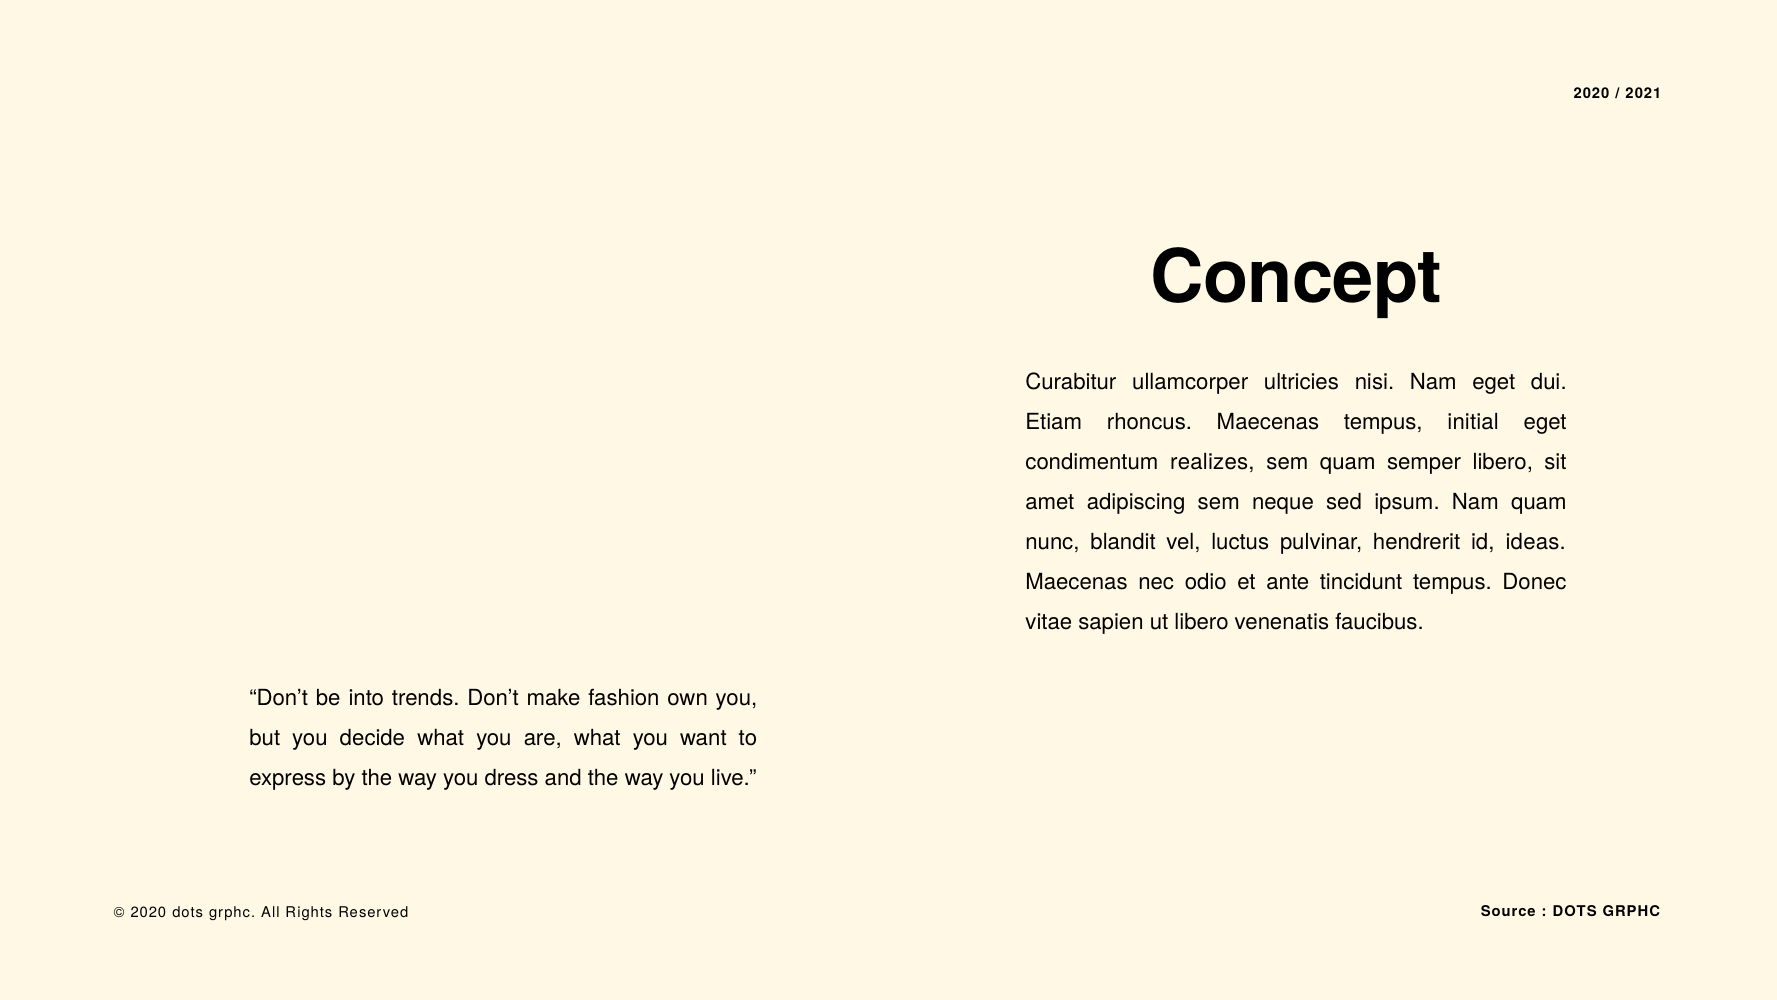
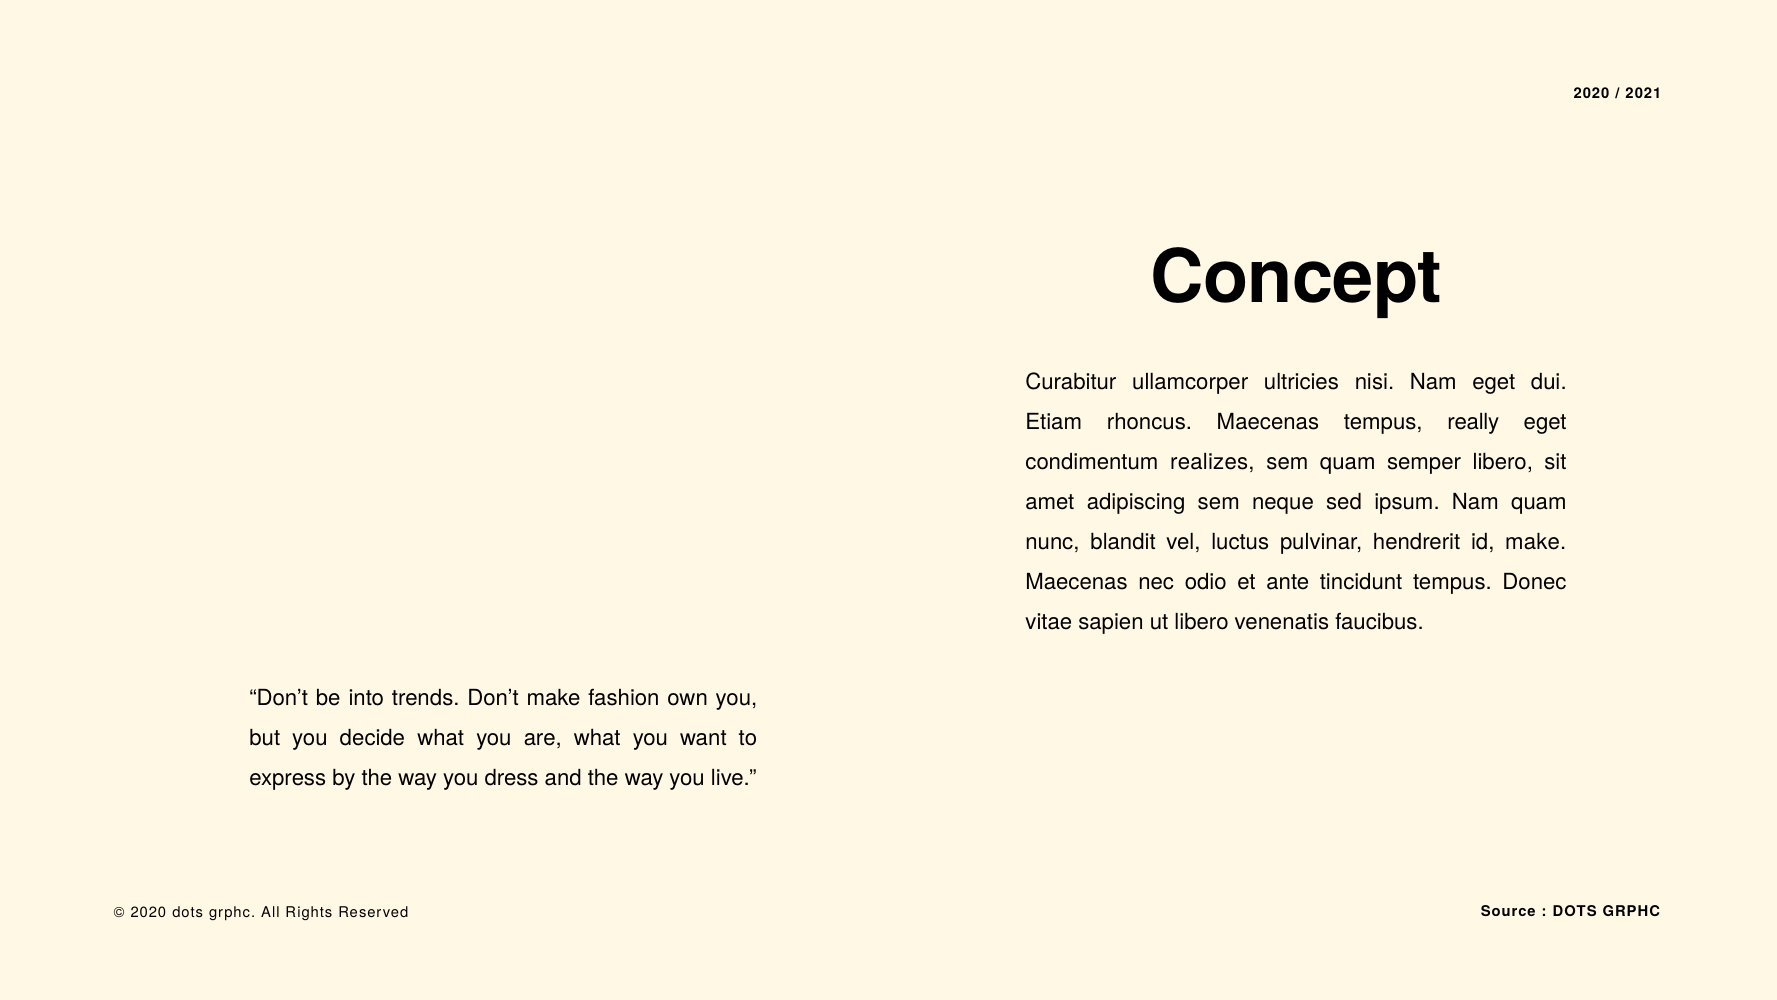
initial: initial -> really
id ideas: ideas -> make
